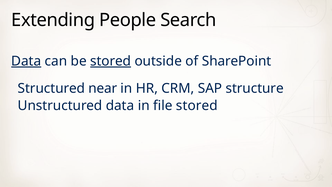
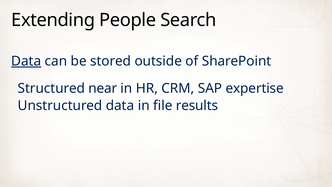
stored at (111, 61) underline: present -> none
structure: structure -> expertise
file stored: stored -> results
